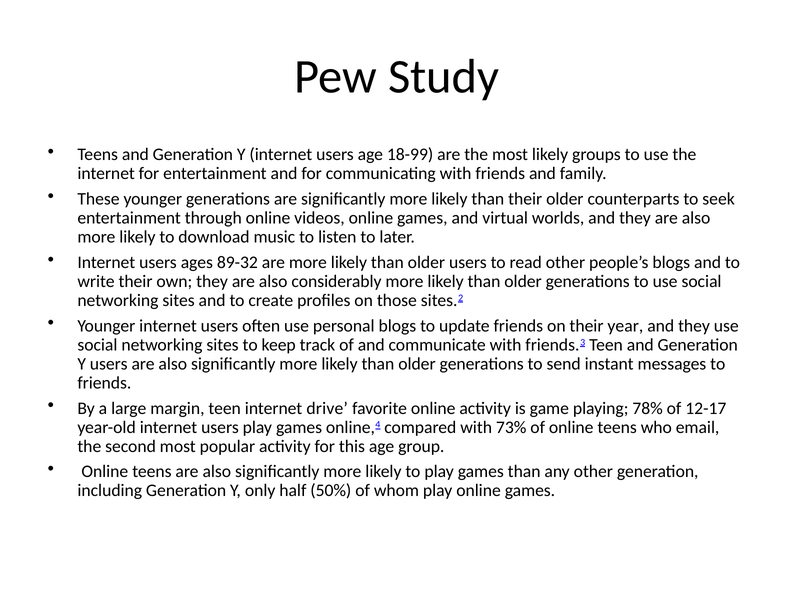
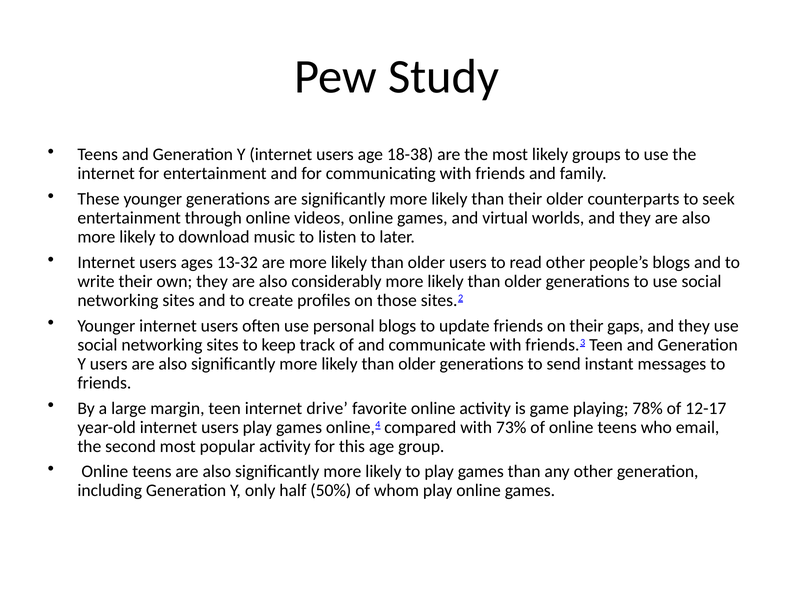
18-99: 18-99 -> 18-38
89-32: 89-32 -> 13-32
year: year -> gaps
